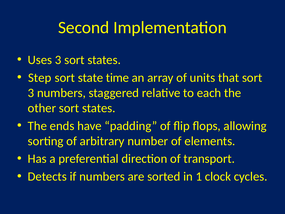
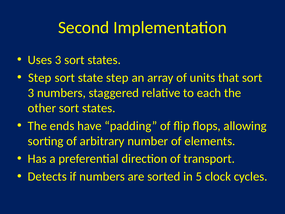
state time: time -> step
1: 1 -> 5
